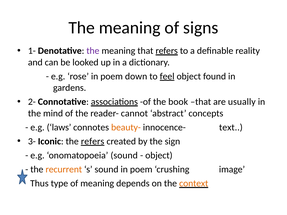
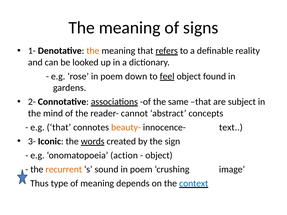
the at (93, 51) colour: purple -> orange
book: book -> same
usually: usually -> subject
e.g laws: laws -> that
the refers: refers -> words
onomatopoeia sound: sound -> action
context colour: orange -> blue
